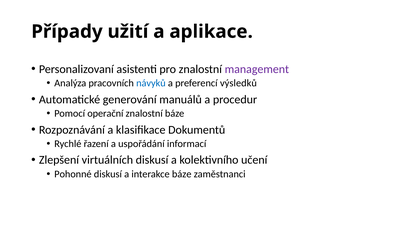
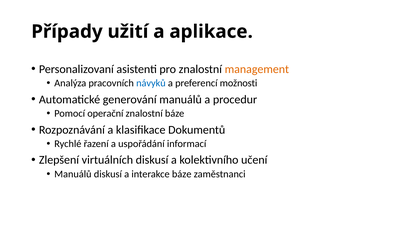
management colour: purple -> orange
výsledků: výsledků -> možnosti
Pohonné at (73, 175): Pohonné -> Manuálů
